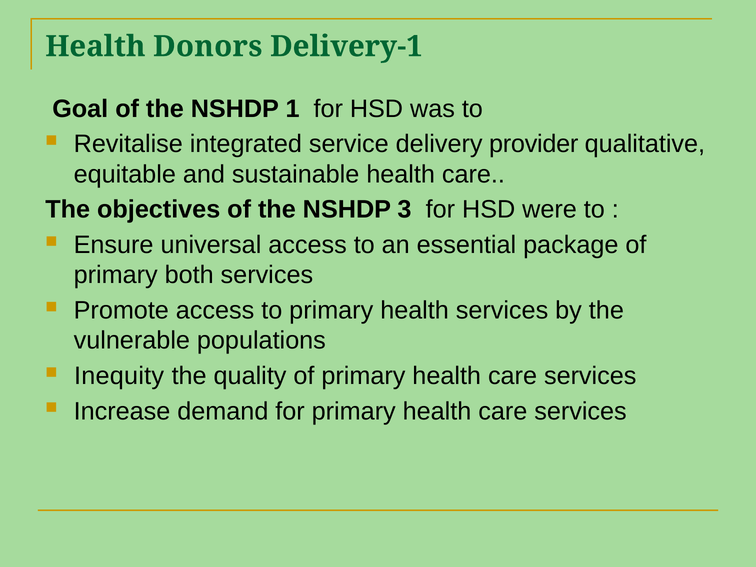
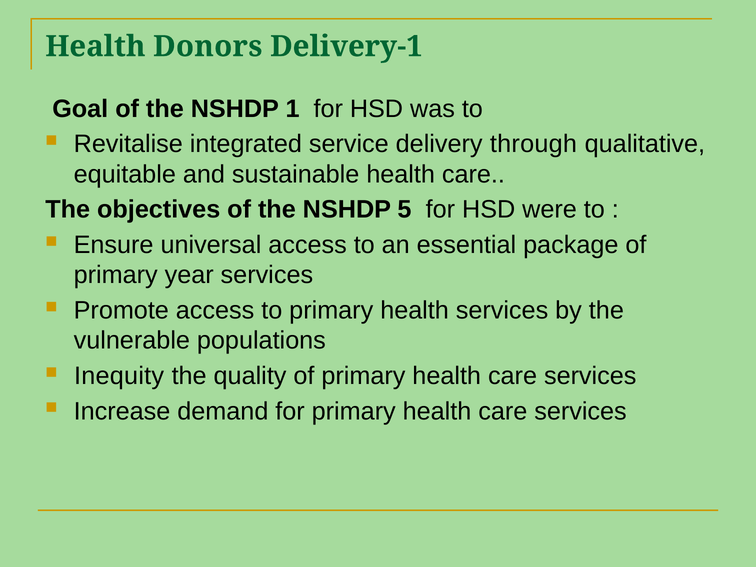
provider: provider -> through
3: 3 -> 5
both: both -> year
